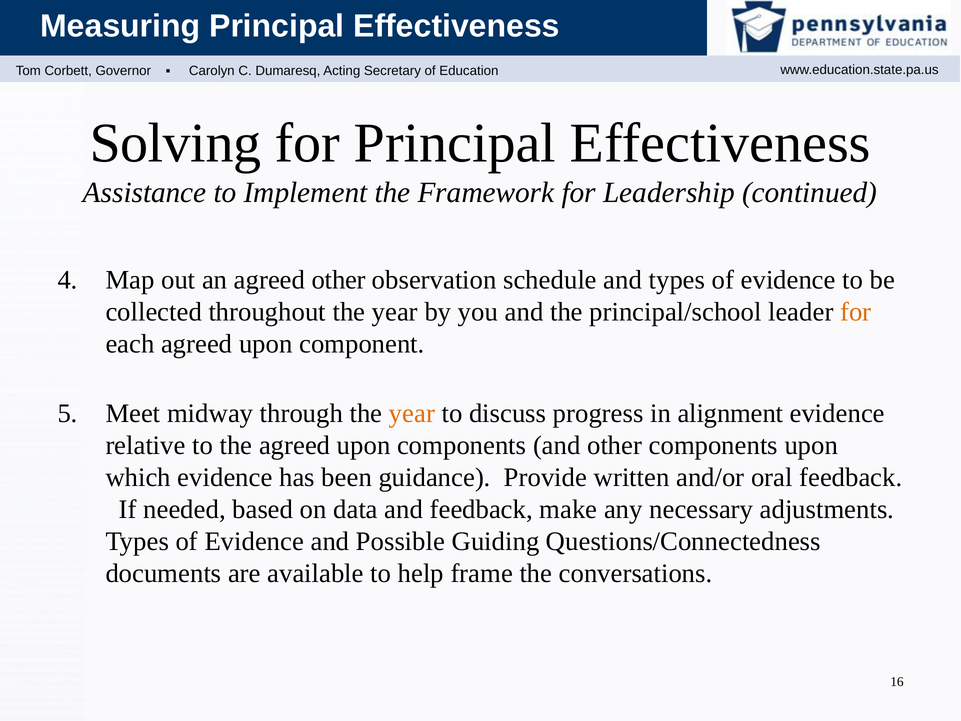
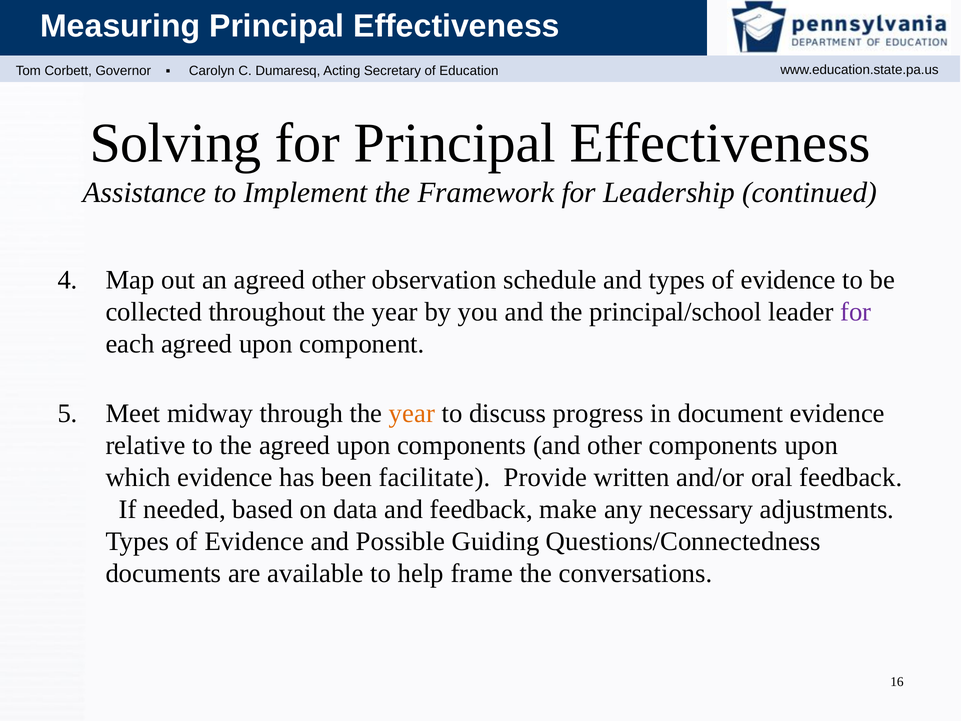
for at (856, 312) colour: orange -> purple
alignment: alignment -> document
guidance: guidance -> facilitate
